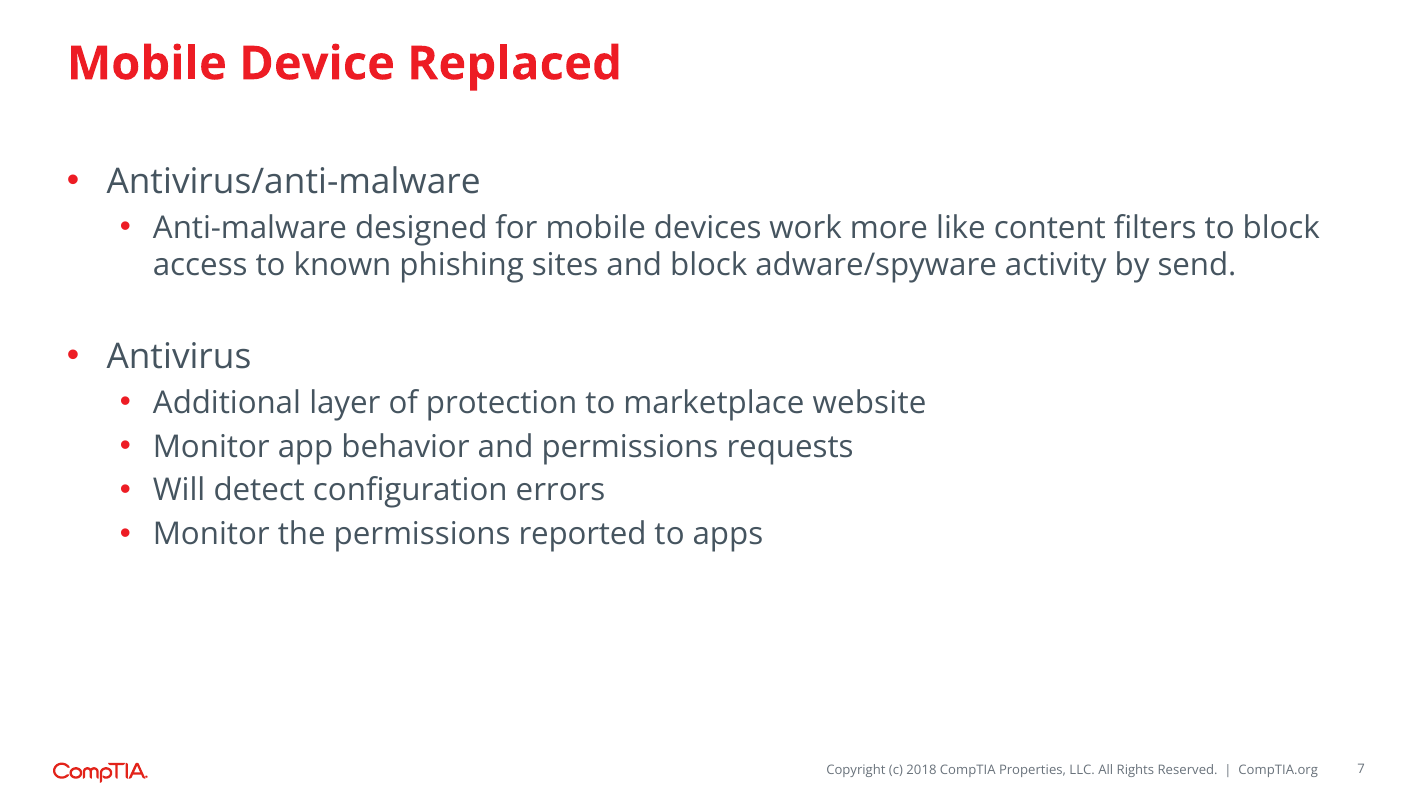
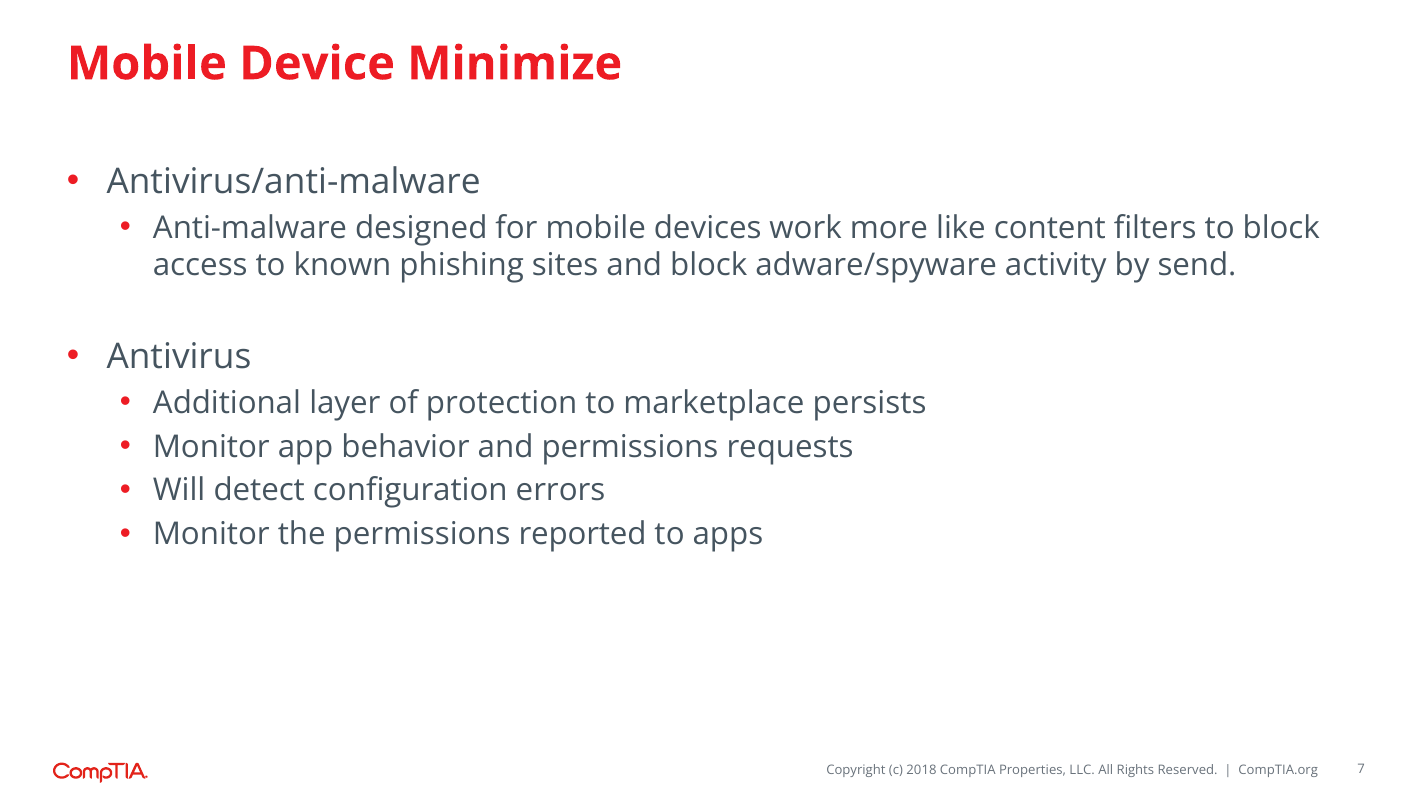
Replaced: Replaced -> Minimize
website: website -> persists
